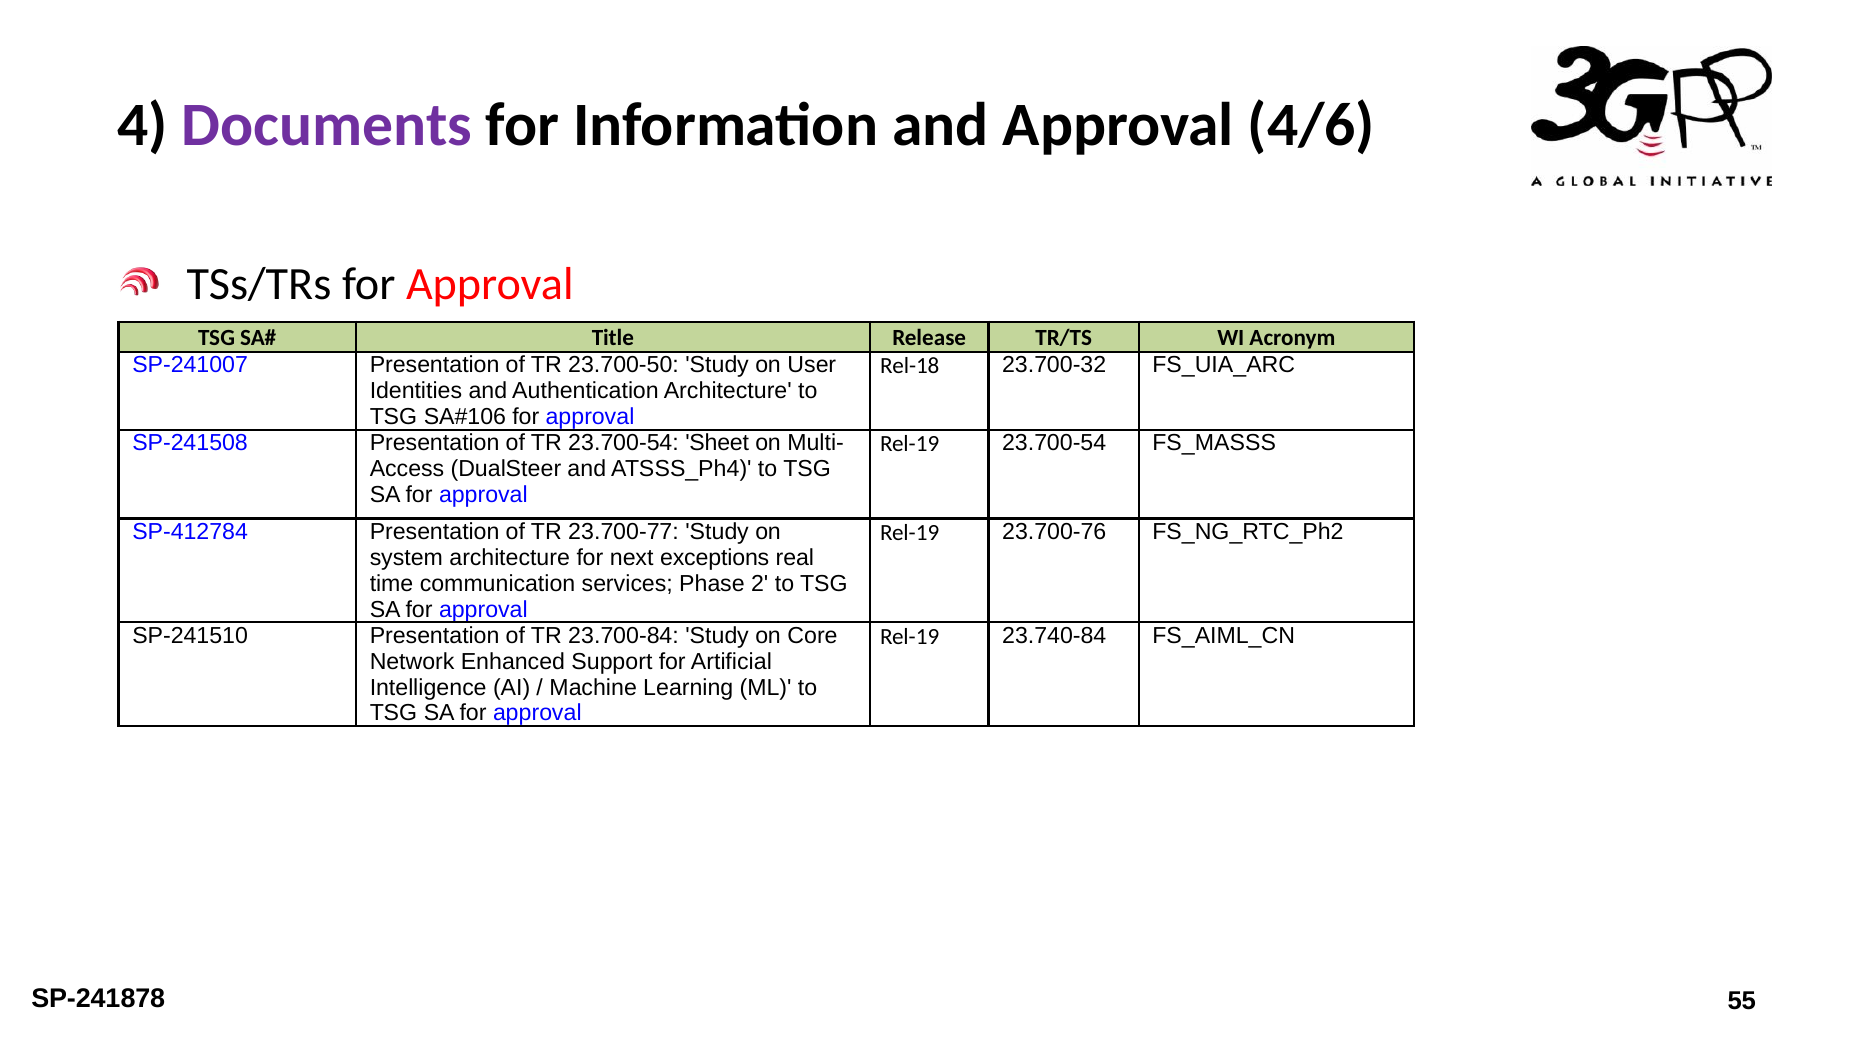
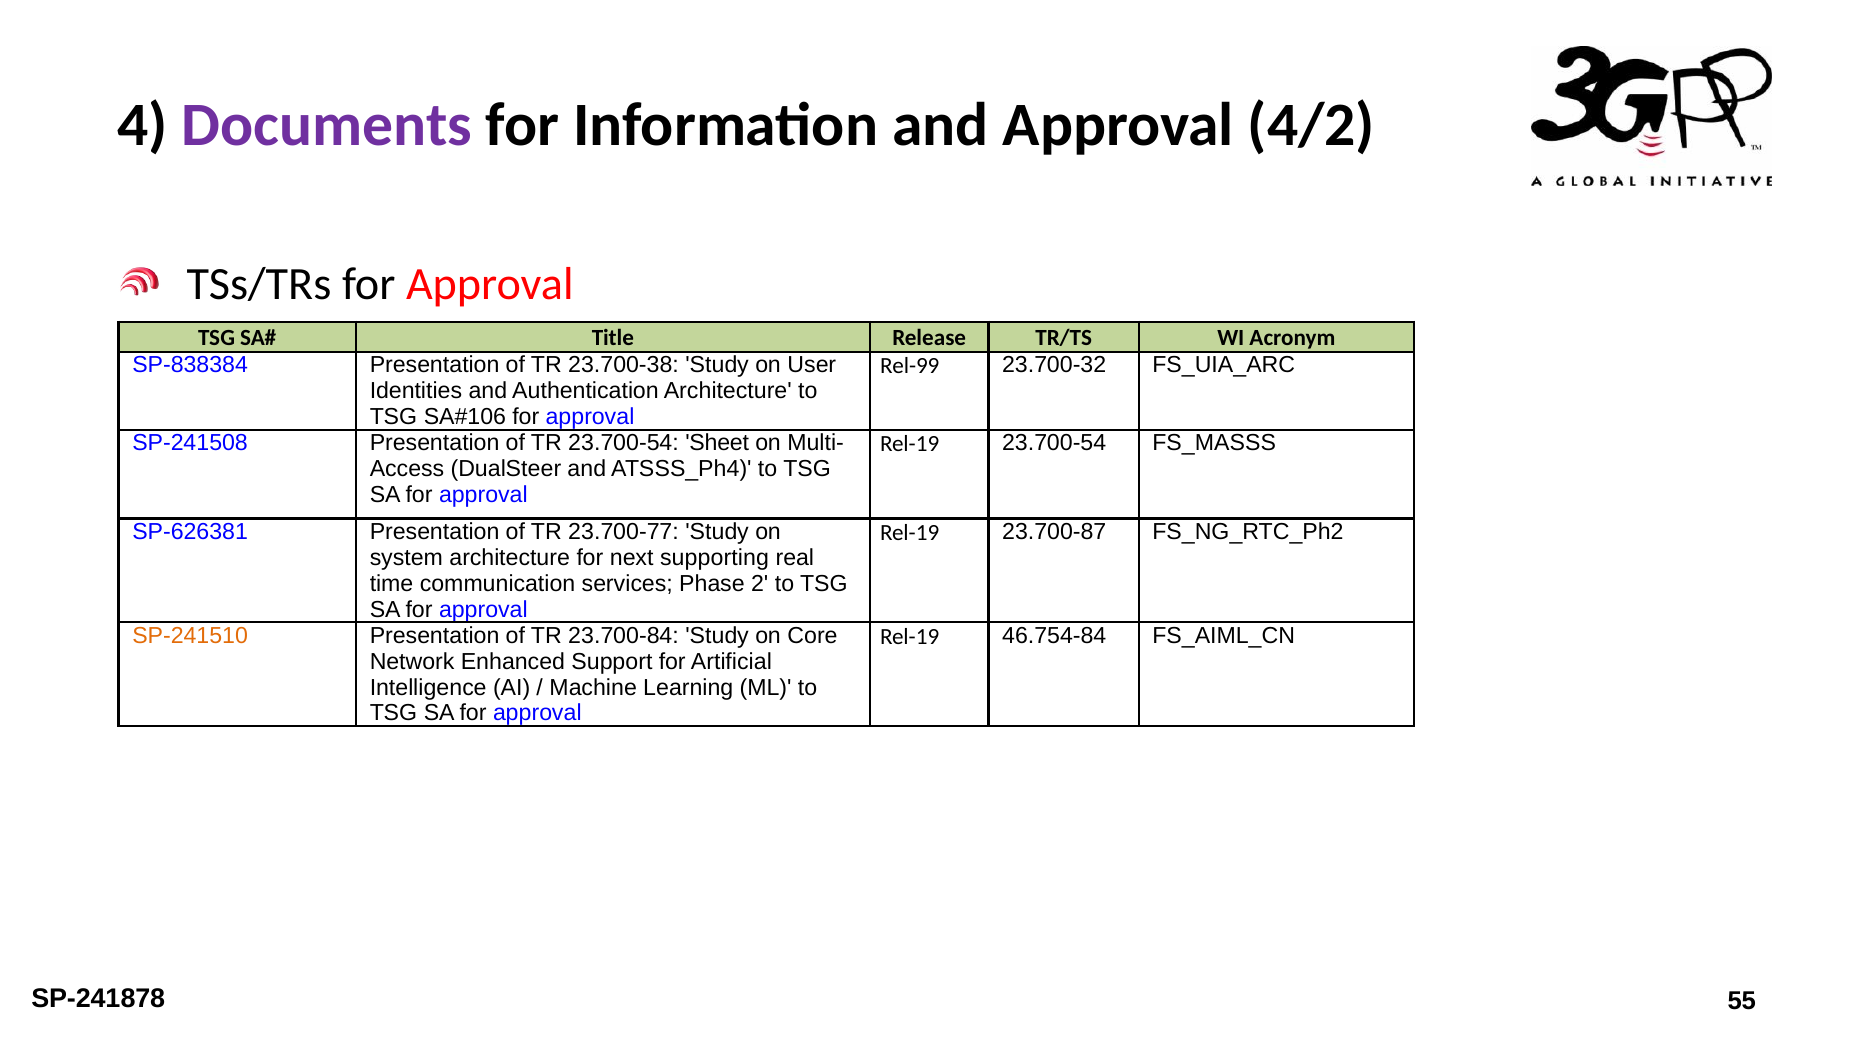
4/6: 4/6 -> 4/2
SP-241007: SP-241007 -> SP-838384
23.700-50: 23.700-50 -> 23.700-38
Rel-18: Rel-18 -> Rel-99
SP-412784: SP-412784 -> SP-626381
23.700-76: 23.700-76 -> 23.700-87
exceptions: exceptions -> supporting
SP-241510 colour: black -> orange
23.740-84: 23.740-84 -> 46.754-84
